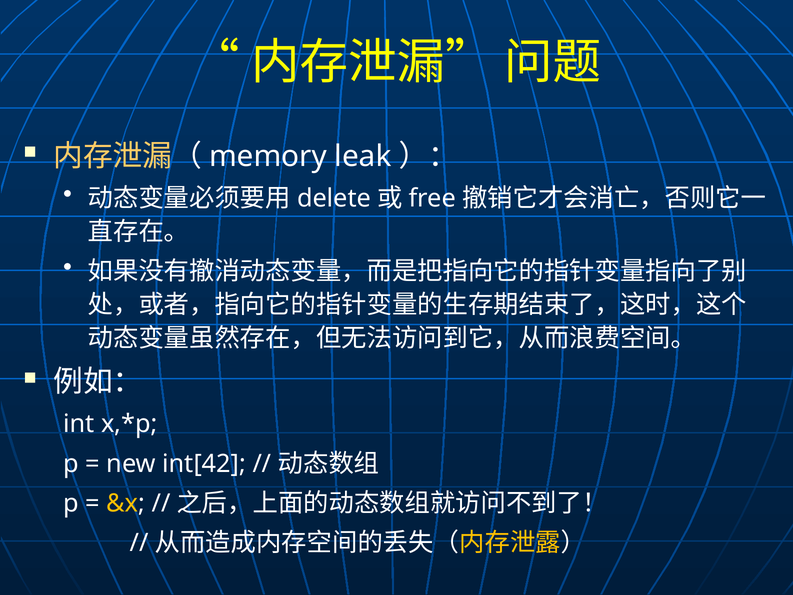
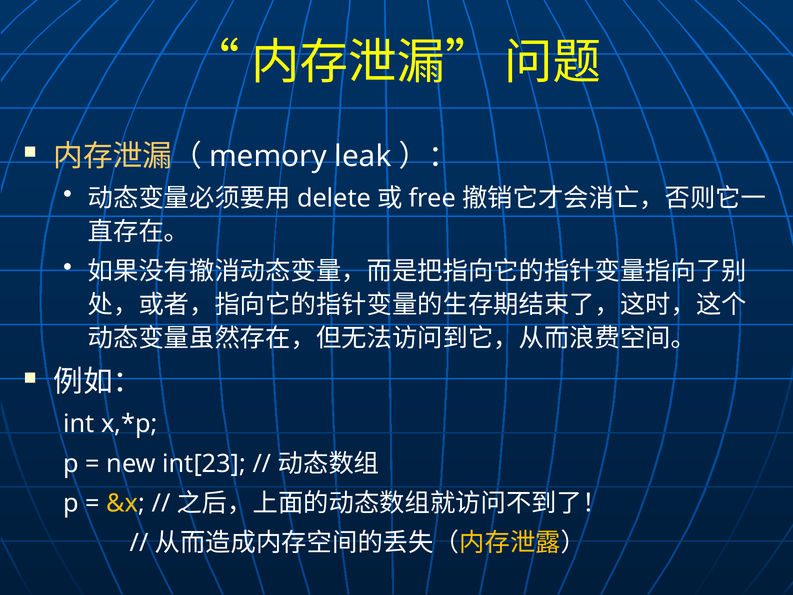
int[42: int[42 -> int[23
